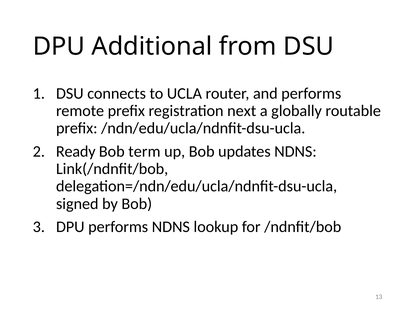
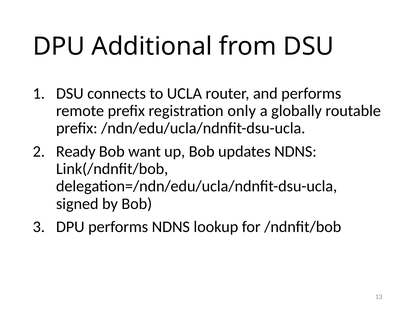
next: next -> only
term: term -> want
